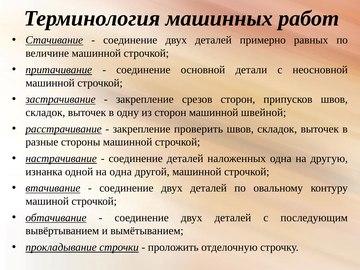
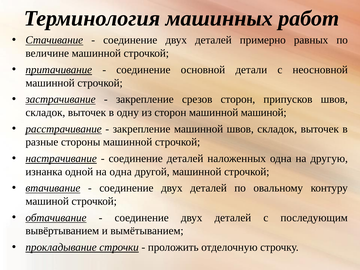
машинной швейной: швейной -> машиной
закрепление проверить: проверить -> машинной
